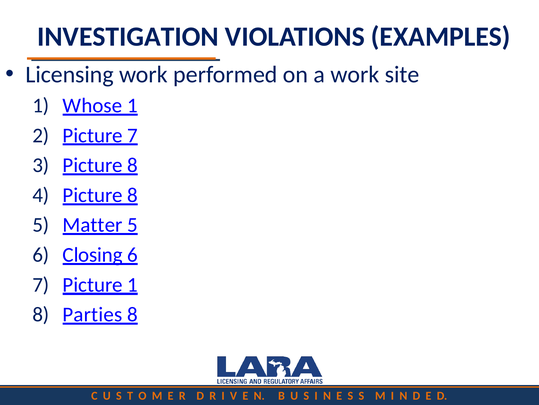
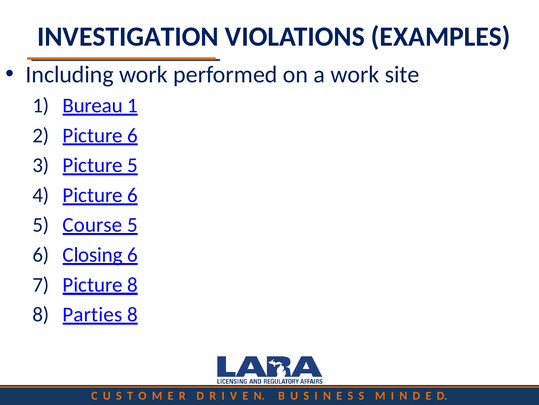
Licensing: Licensing -> Including
Whose: Whose -> Bureau
2 Picture 7: 7 -> 6
3 Picture 8: 8 -> 5
4 Picture 8: 8 -> 6
Matter: Matter -> Course
Picture 1: 1 -> 8
